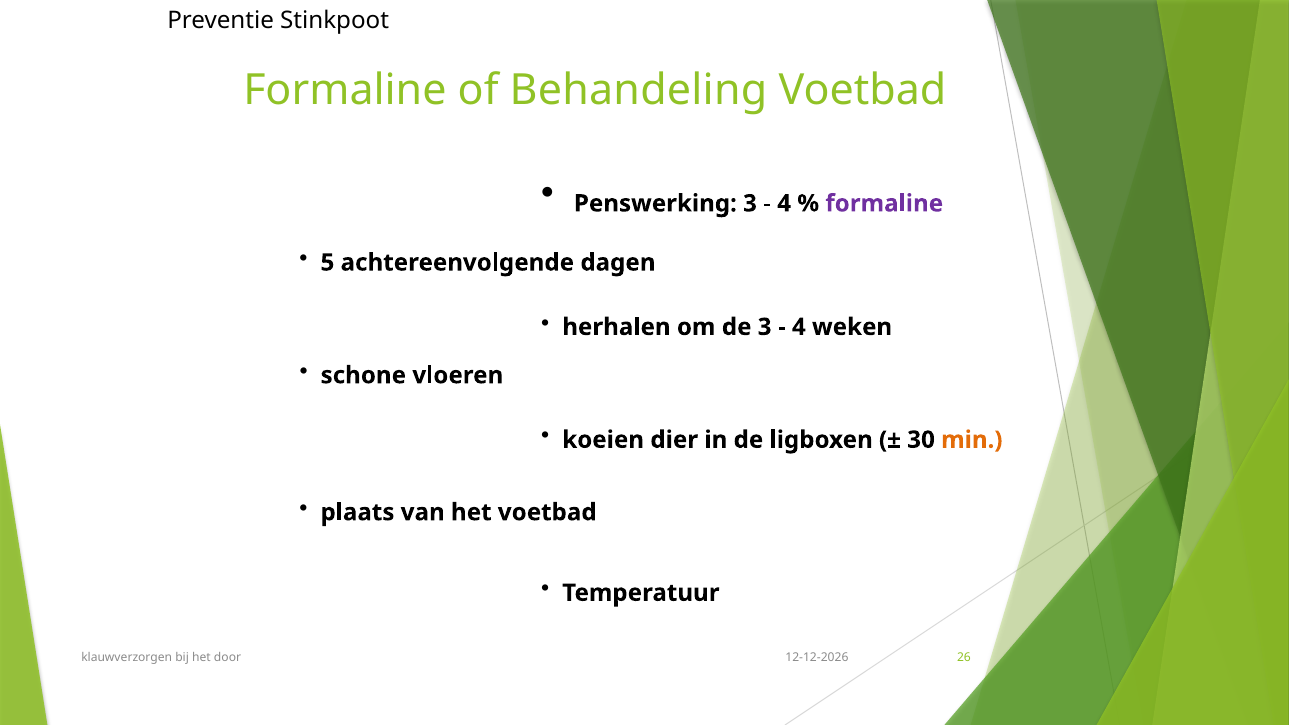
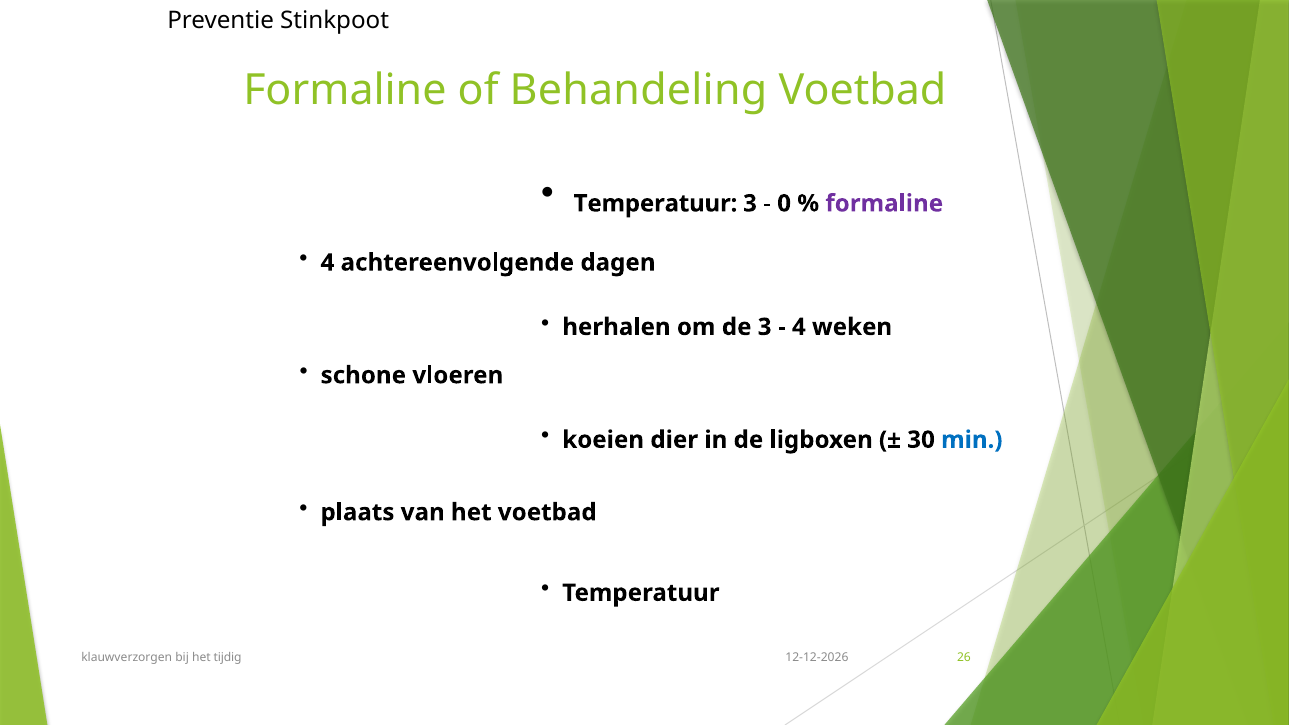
Penswerking at (655, 204): Penswerking -> Temperatuur
4 at (784, 204): 4 -> 0
5 at (327, 263): 5 -> 4
min colour: orange -> blue
door: door -> tijdig
